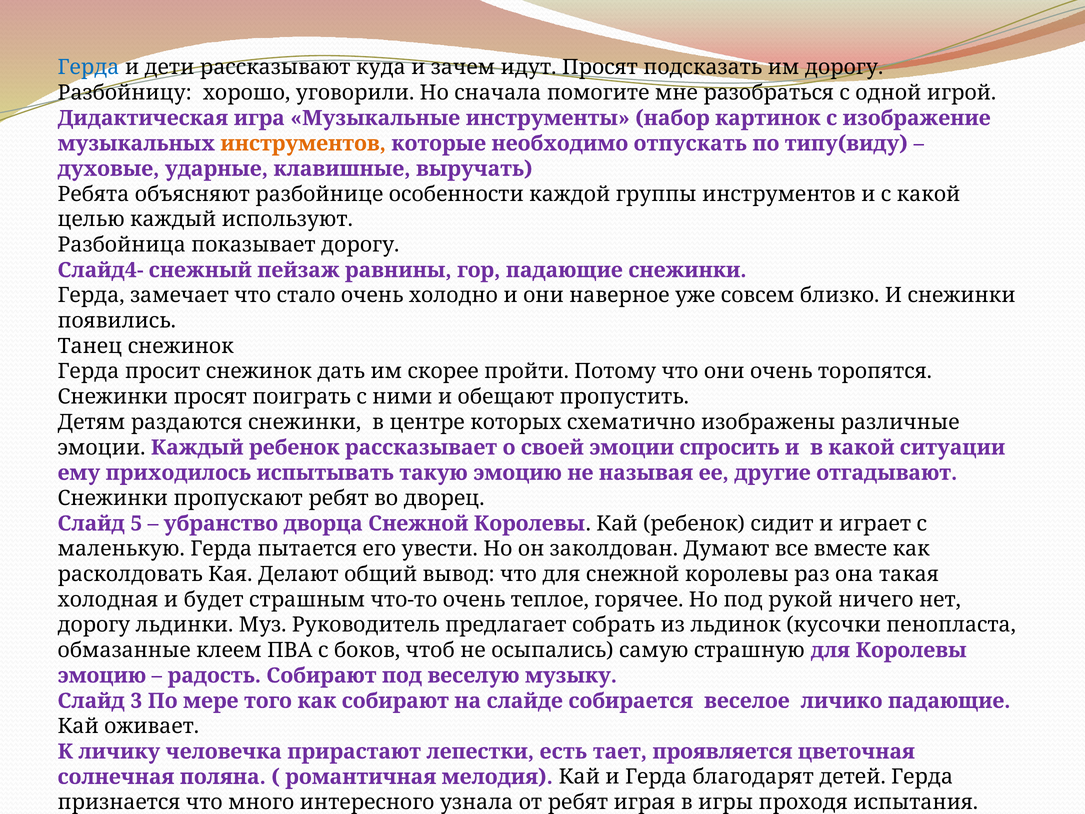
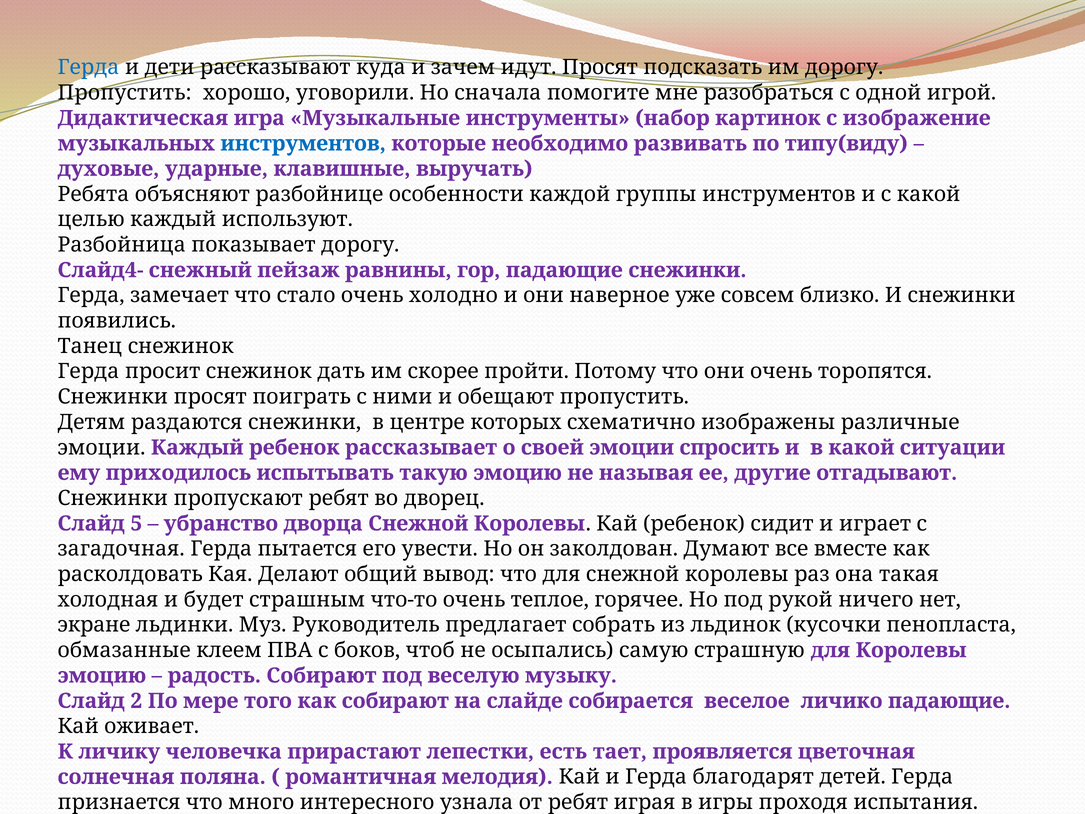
Разбойницу at (125, 93): Разбойницу -> Пропустить
инструментов at (303, 143) colour: orange -> blue
отпускать: отпускать -> развивать
маленькую: маленькую -> загадочная
дорогу at (94, 625): дорогу -> экране
3: 3 -> 2
